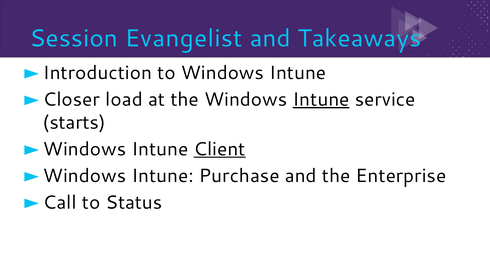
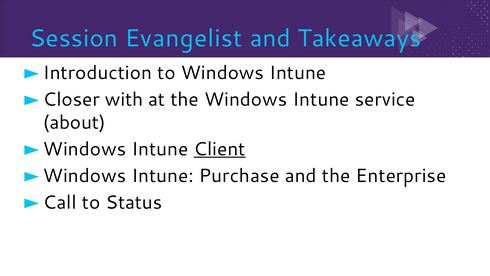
load: load -> with
Intune at (321, 99) underline: present -> none
starts: starts -> about
